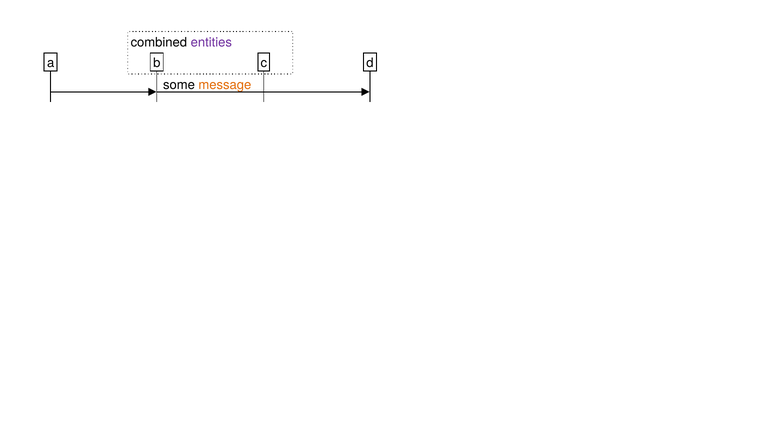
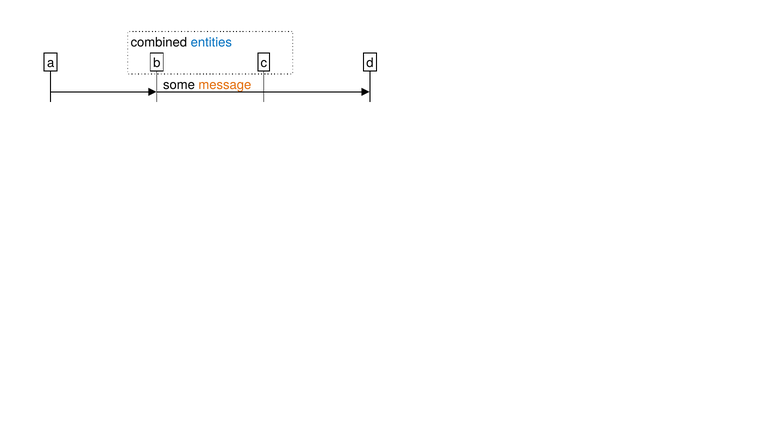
entities colour: purple -> blue
